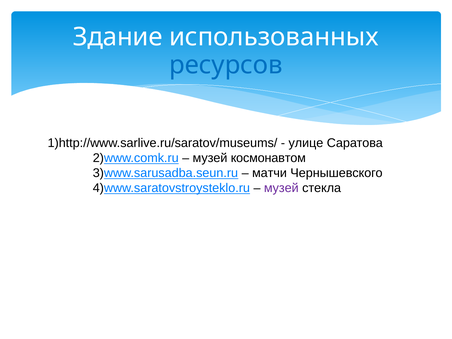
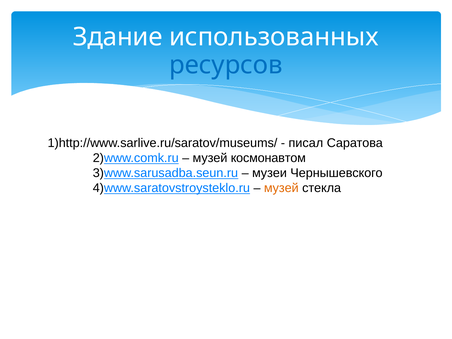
улице: улице -> писал
матчи: матчи -> музеи
музей at (281, 188) colour: purple -> orange
